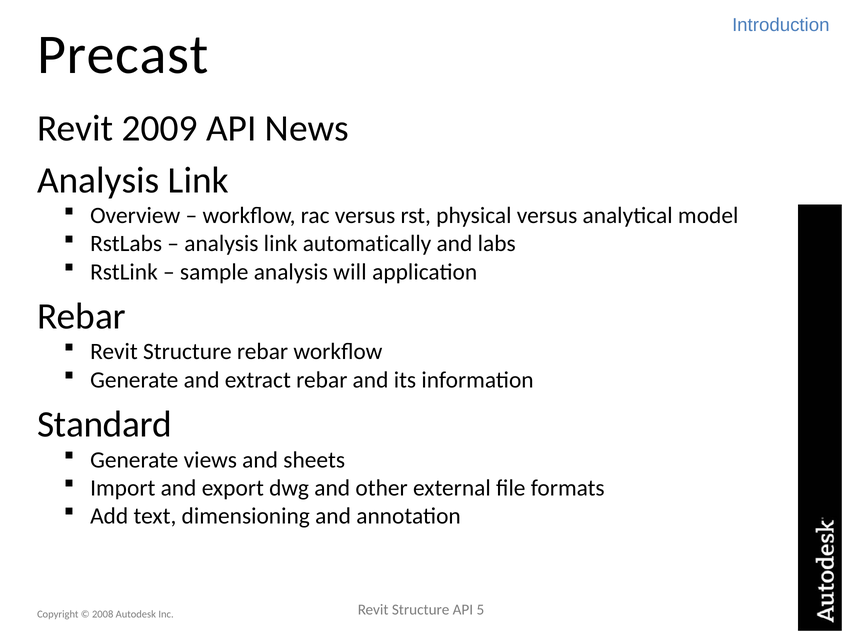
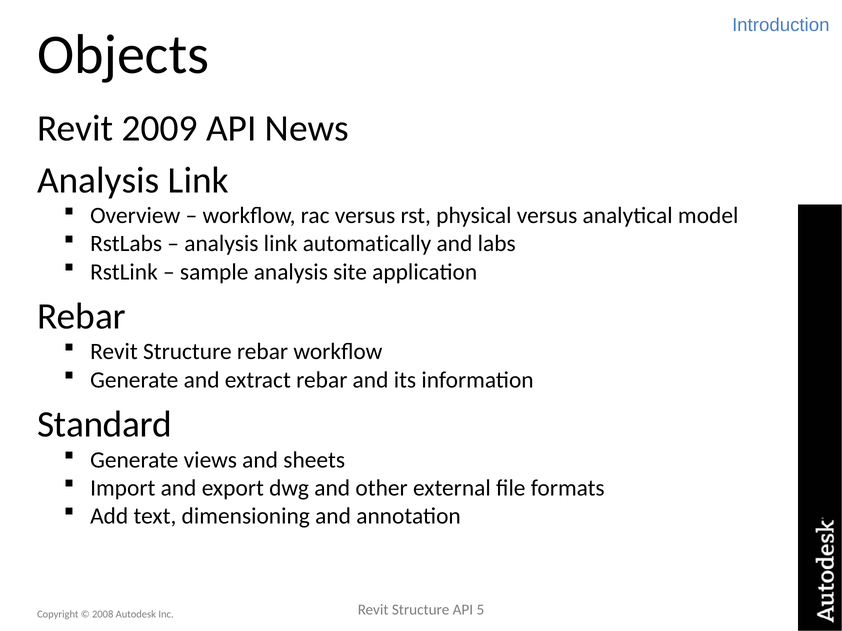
Precast: Precast -> Objects
will: will -> site
